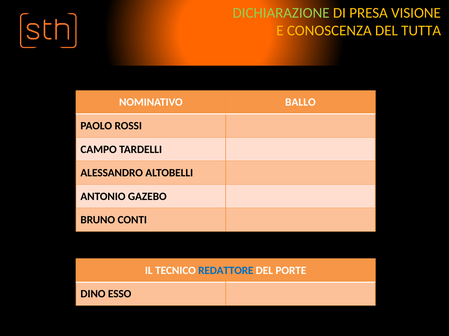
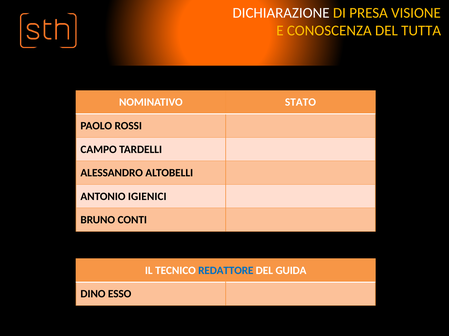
DICHIARAZIONE colour: light green -> white
BALLO: BALLO -> STATO
GAZEBO: GAZEBO -> IGIENICI
PORTE: PORTE -> GUIDA
